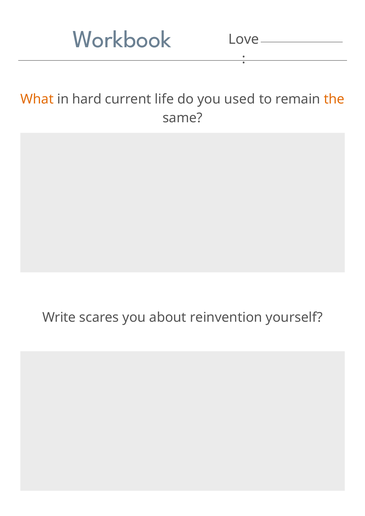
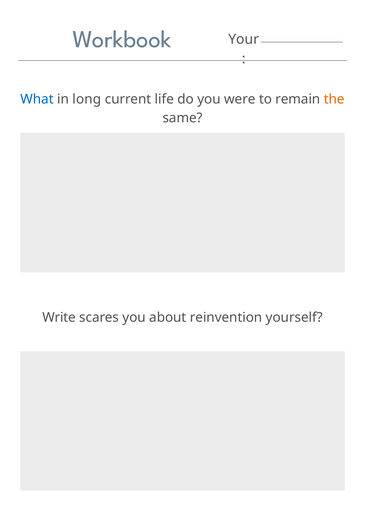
Love: Love -> Your
What colour: orange -> blue
hard: hard -> long
used: used -> were
